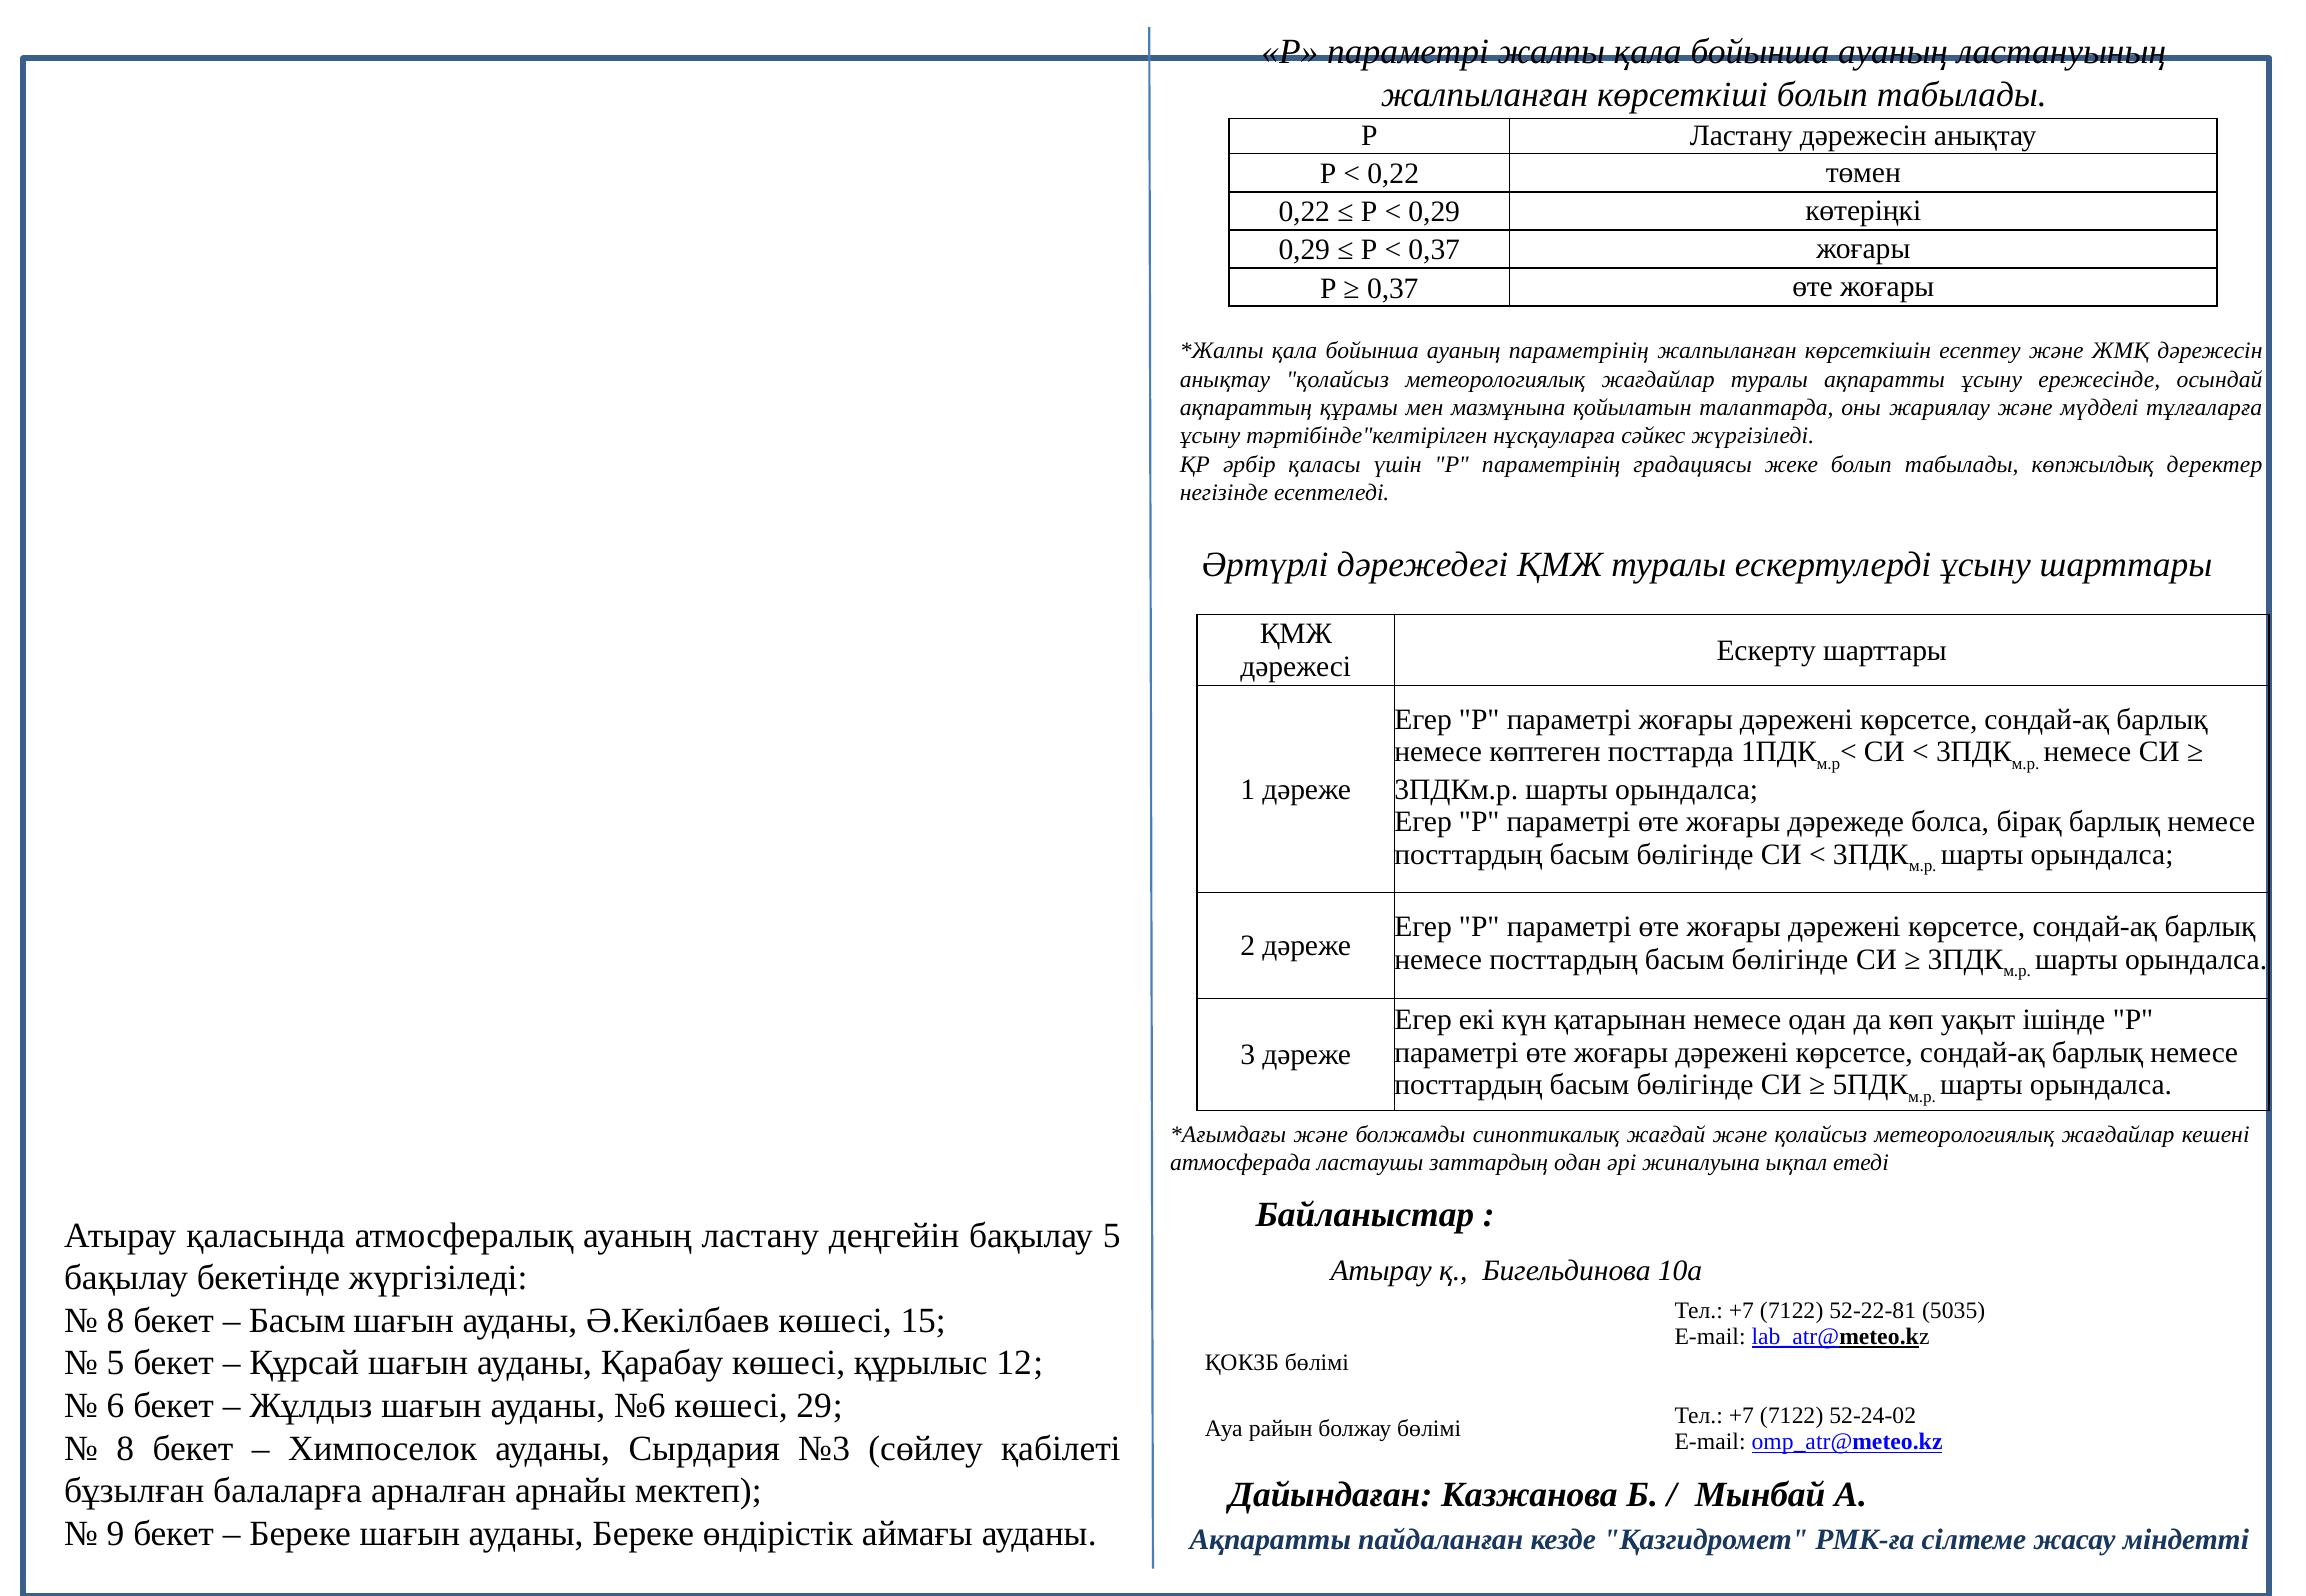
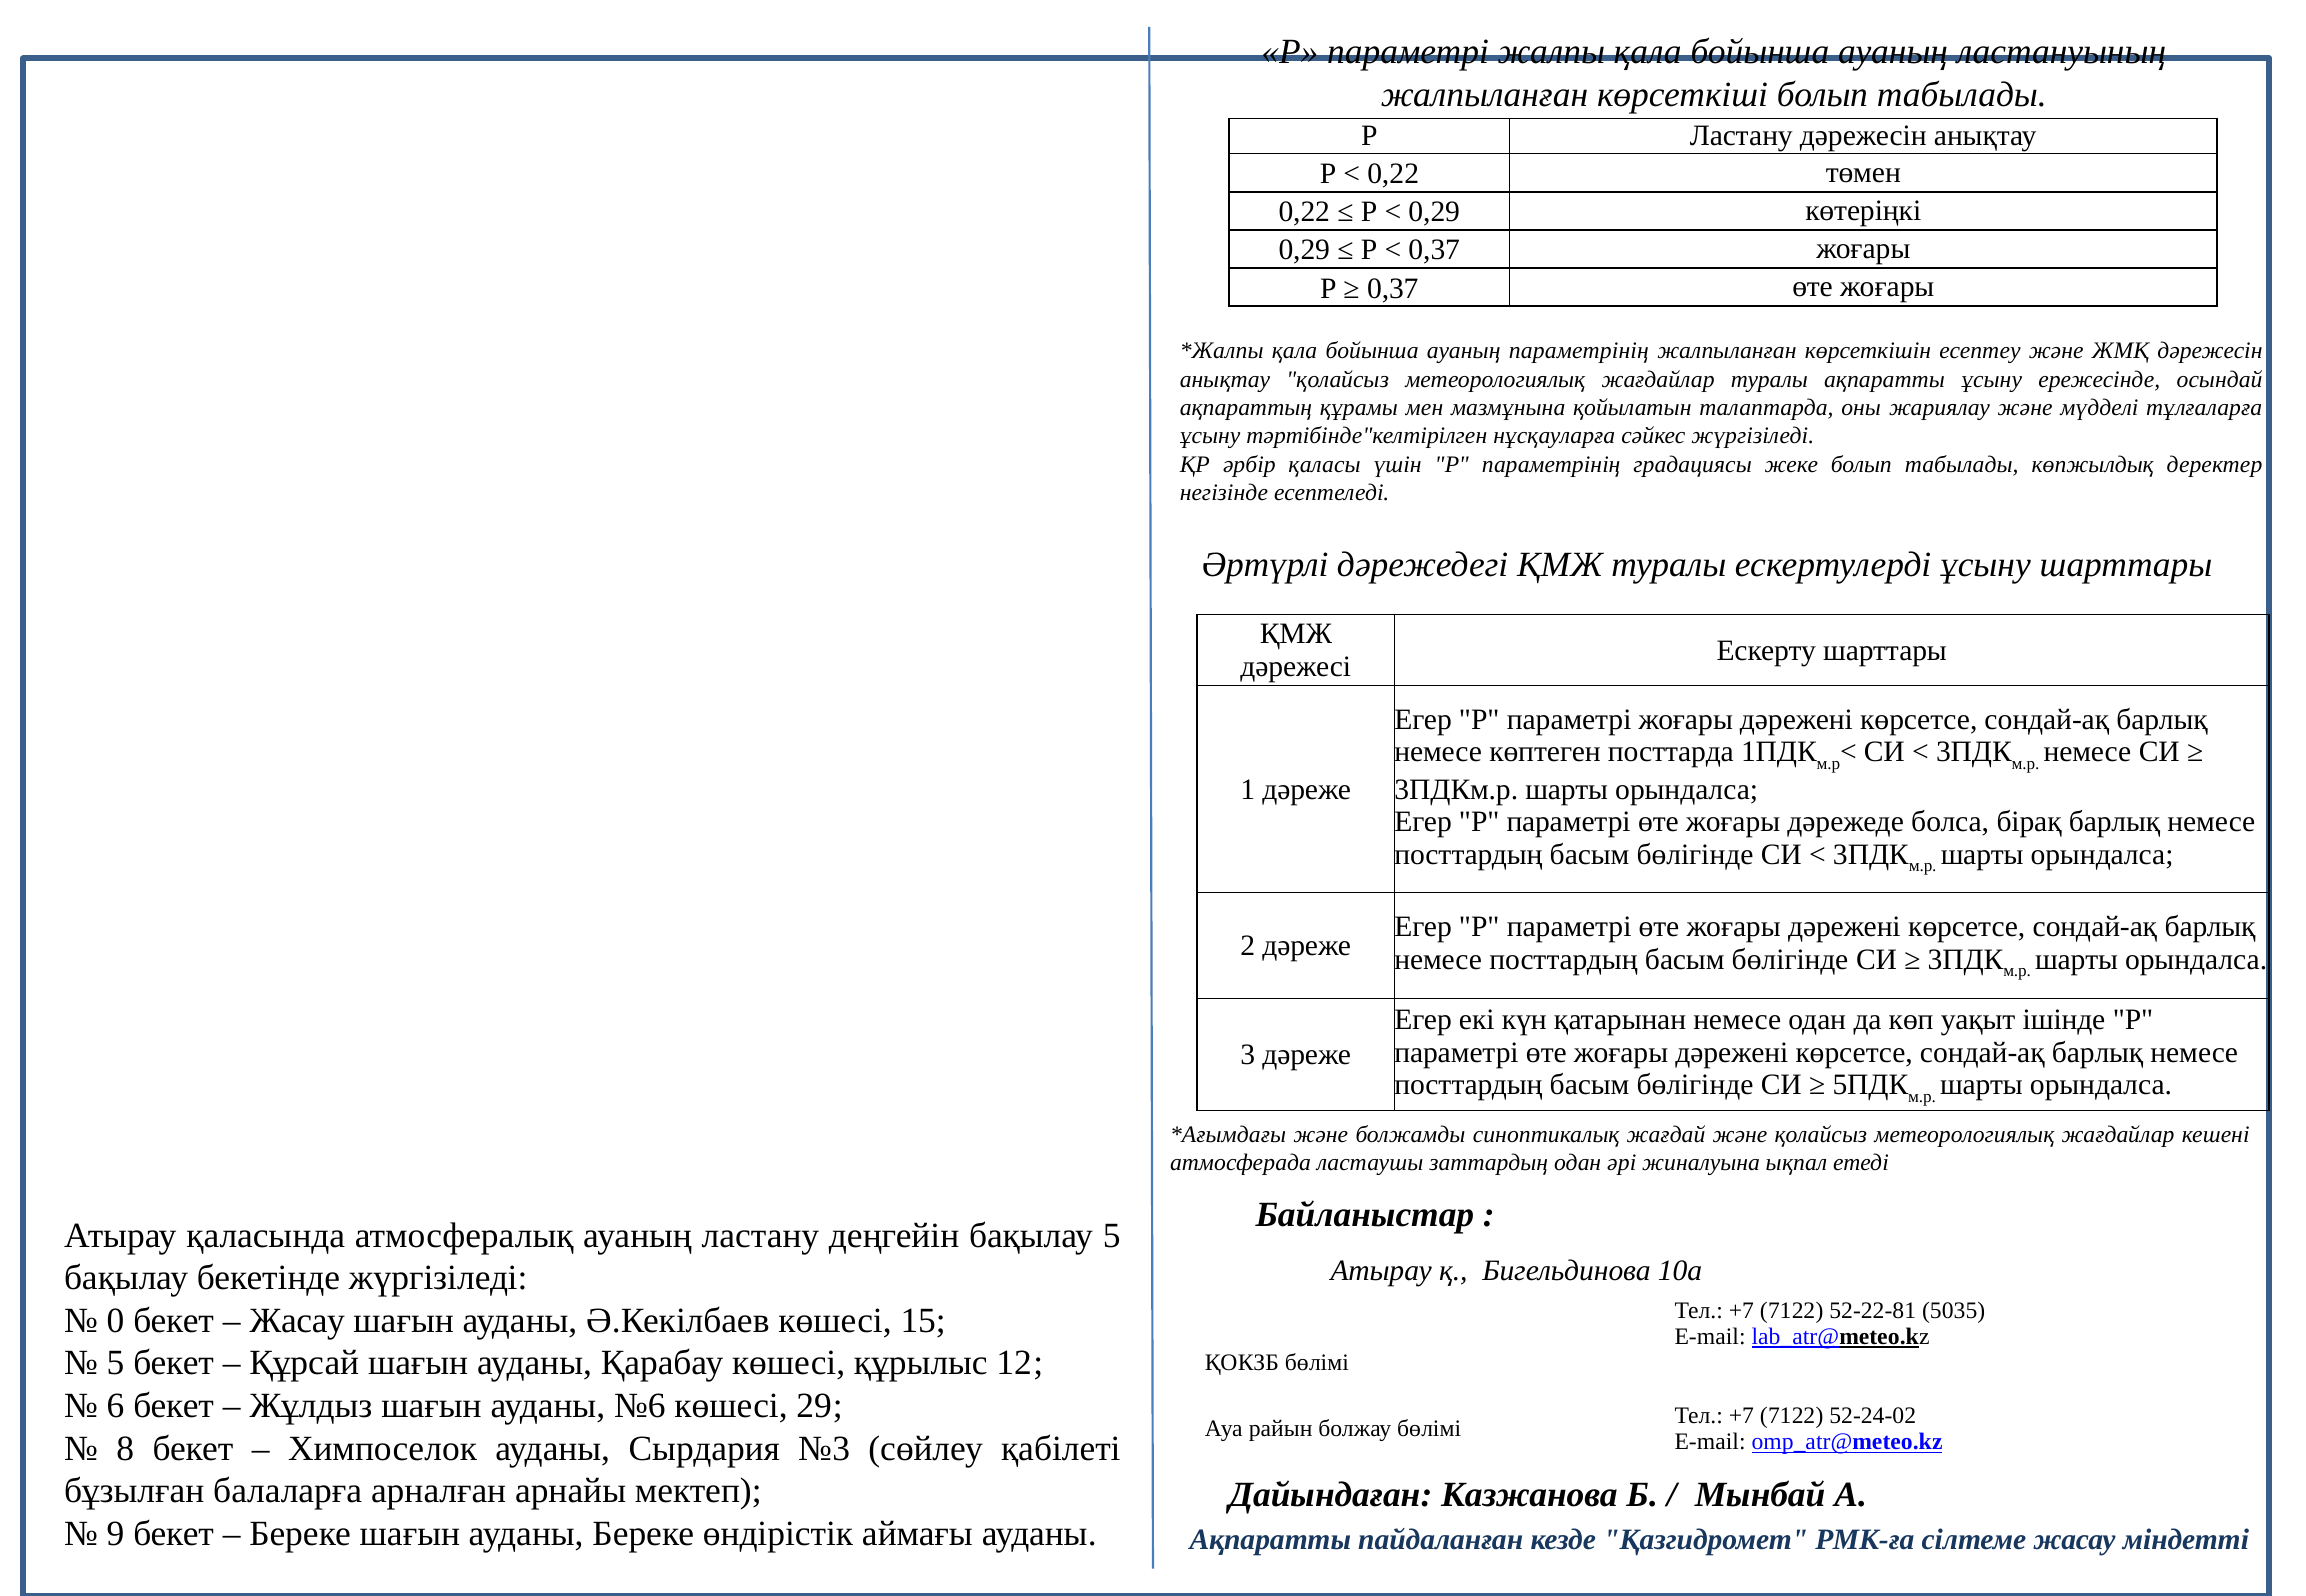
8 at (116, 1321): 8 -> 0
Басым at (297, 1321): Басым -> Жасау
